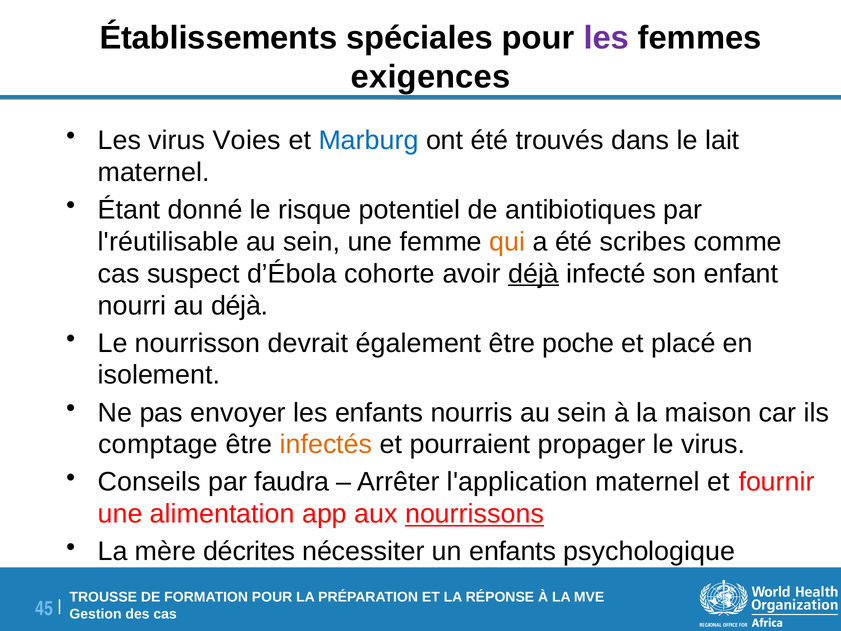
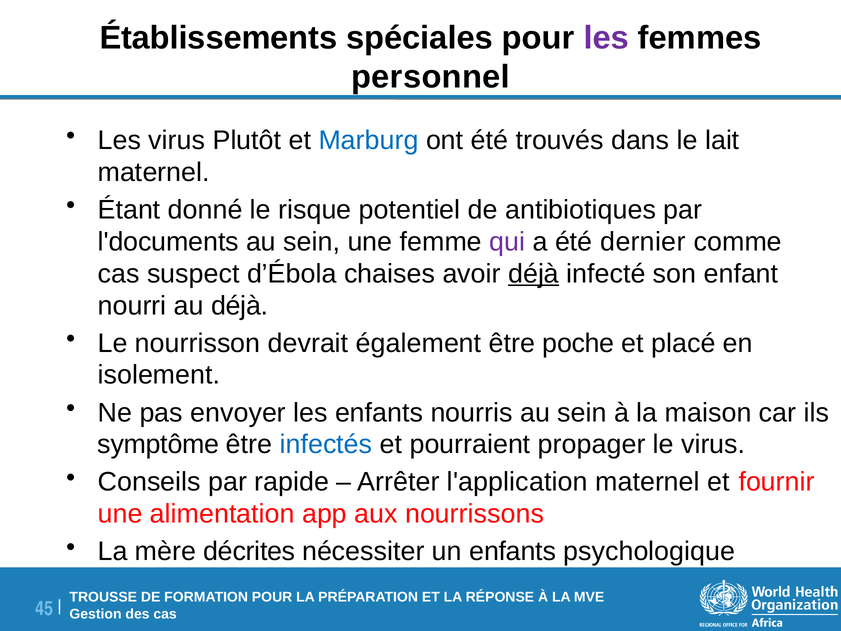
exigences: exigences -> personnel
Voies: Voies -> Plutôt
l'réutilisable: l'réutilisable -> l'documents
qui colour: orange -> purple
scribes: scribes -> dernier
cohorte: cohorte -> chaises
comptage: comptage -> symptôme
infectés colour: orange -> blue
faudra: faudra -> rapide
nourrissons underline: present -> none
